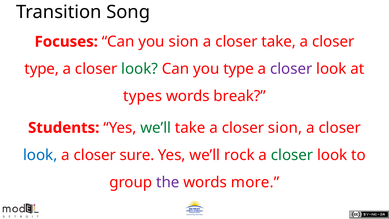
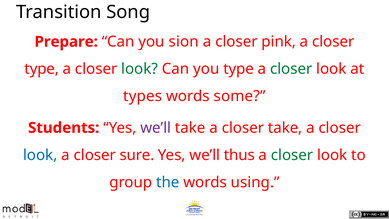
Focuses: Focuses -> Prepare
closer take: take -> pink
closer at (291, 69) colour: purple -> green
break: break -> some
we’ll at (156, 128) colour: green -> purple
closer sion: sion -> take
rock: rock -> thus
the colour: purple -> blue
more: more -> using
